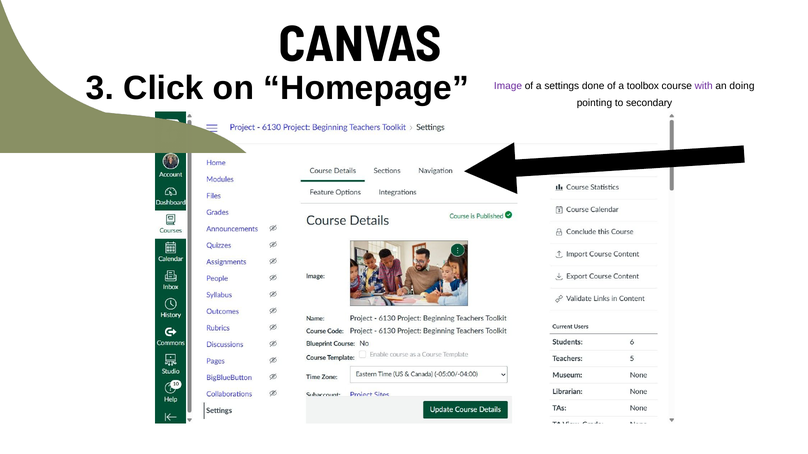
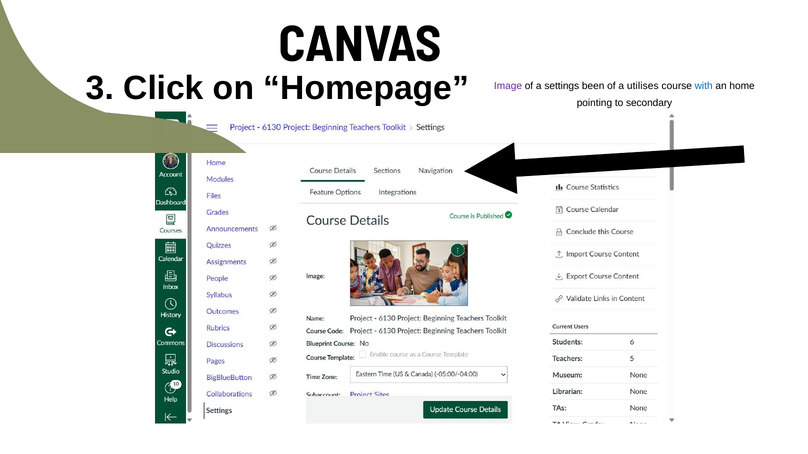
done: done -> been
toolbox: toolbox -> utilises
with colour: purple -> blue
doing: doing -> home
